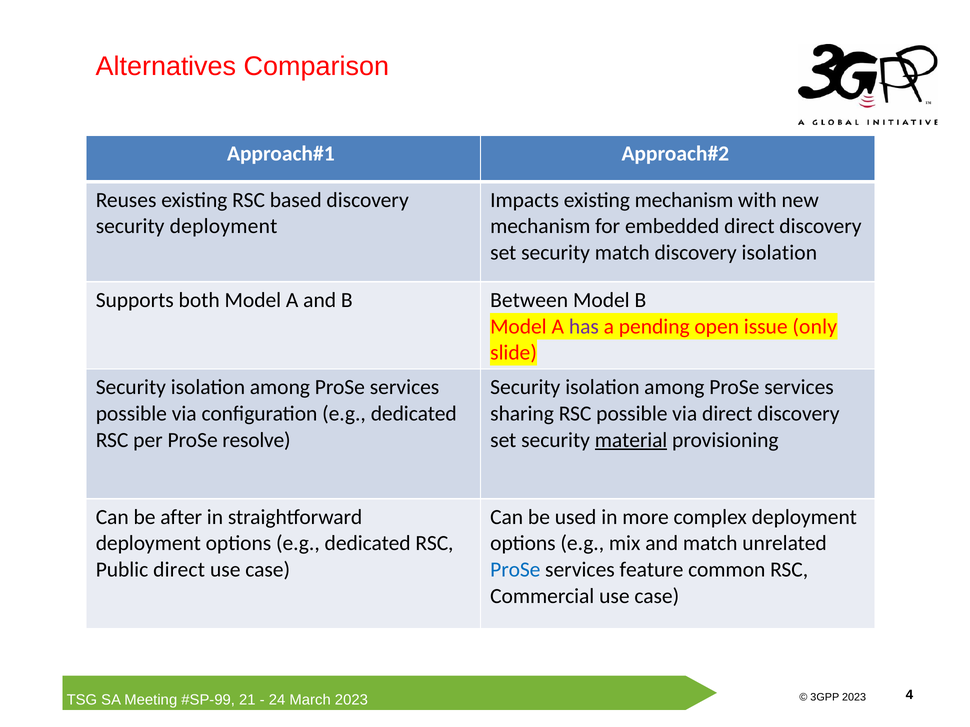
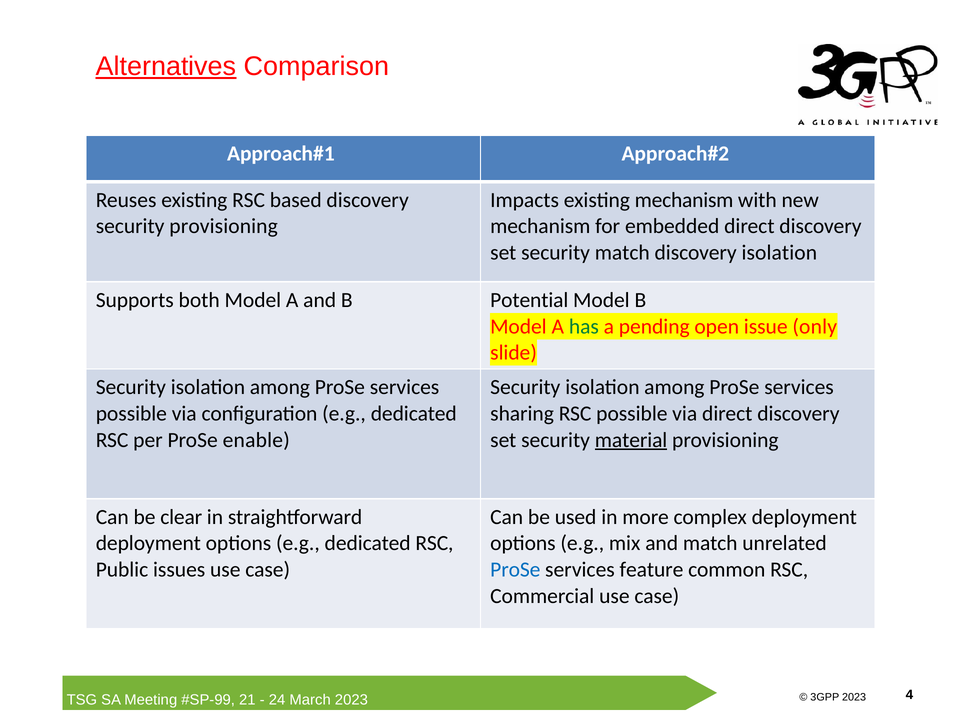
Alternatives underline: none -> present
security deployment: deployment -> provisioning
Between: Between -> Potential
has colour: purple -> green
resolve: resolve -> enable
after: after -> clear
Public direct: direct -> issues
